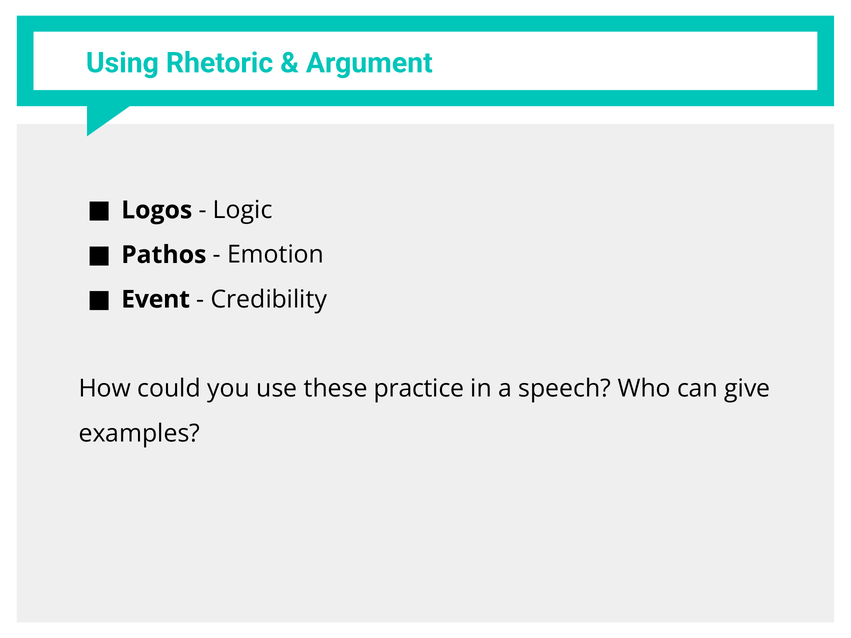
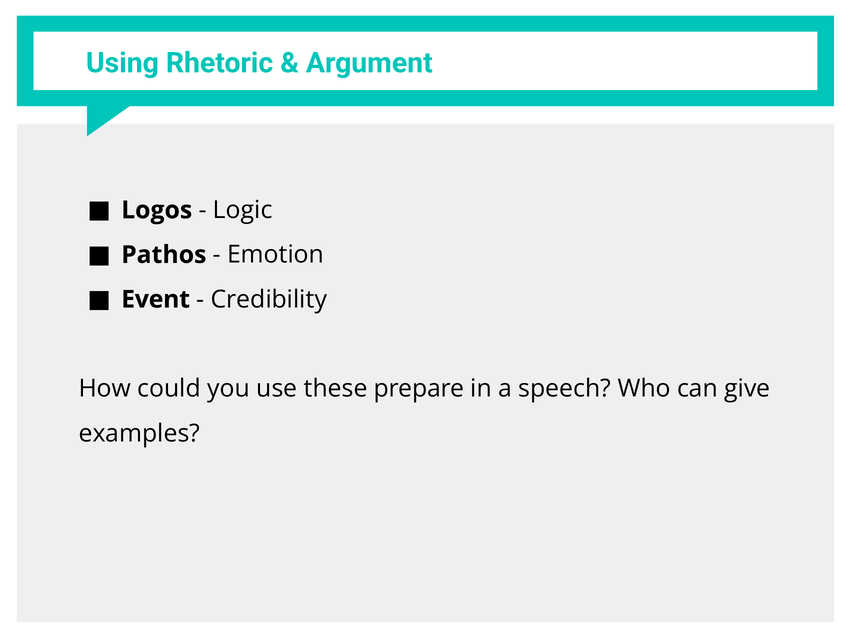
practice: practice -> prepare
